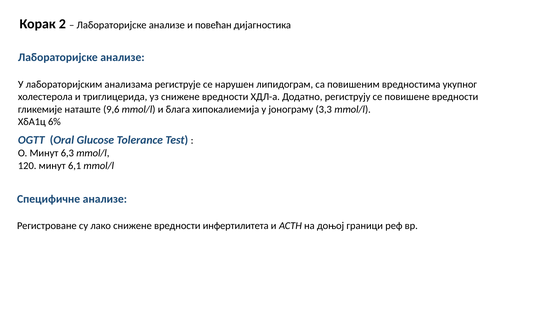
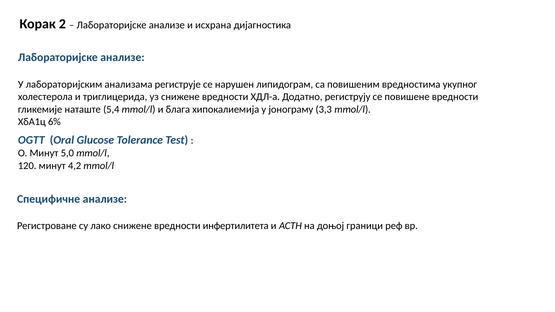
повећан: повећан -> исхрана
9,6: 9,6 -> 5,4
6,3: 6,3 -> 5,0
6,1: 6,1 -> 4,2
